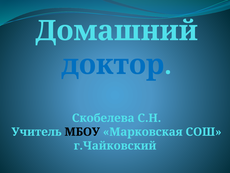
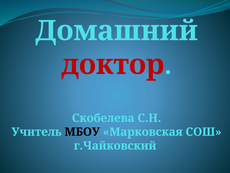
доктор colour: blue -> red
